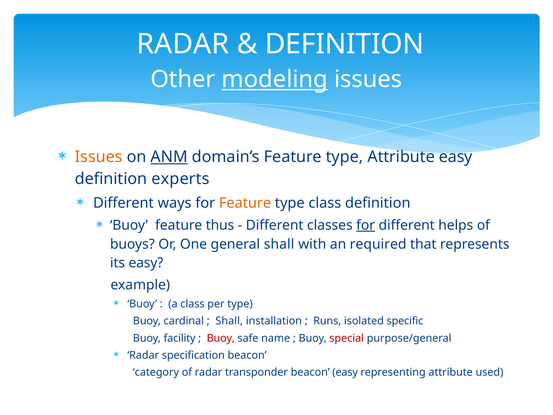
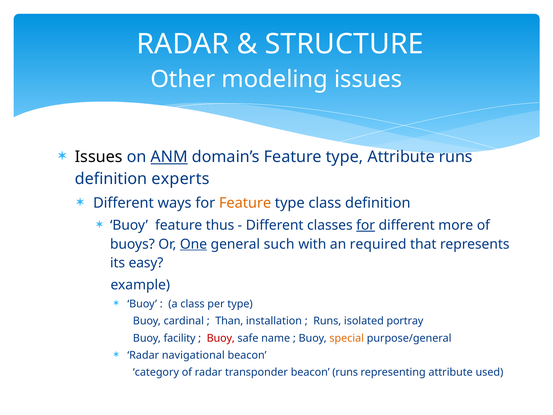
DEFINITION at (344, 44): DEFINITION -> STRUCTURE
modeling underline: present -> none
Issues at (99, 157) colour: orange -> black
Attribute easy: easy -> runs
helps: helps -> more
One underline: none -> present
general shall: shall -> such
Shall at (229, 321): Shall -> Than
specific: specific -> portray
special colour: red -> orange
specification: specification -> navigational
beacon easy: easy -> runs
